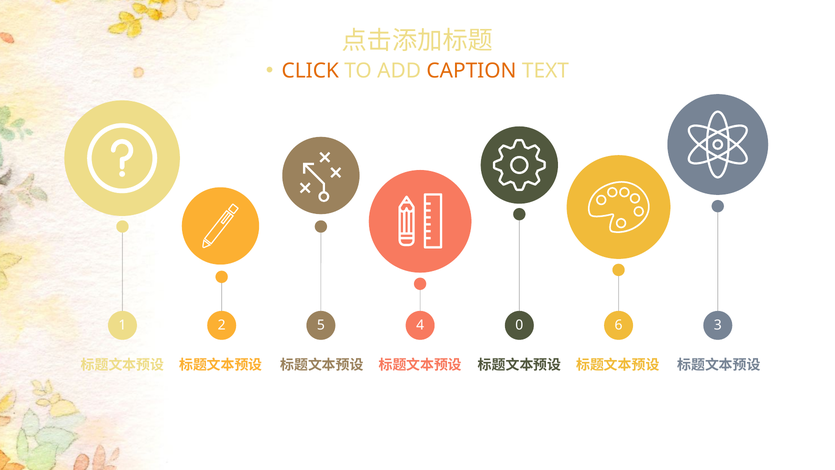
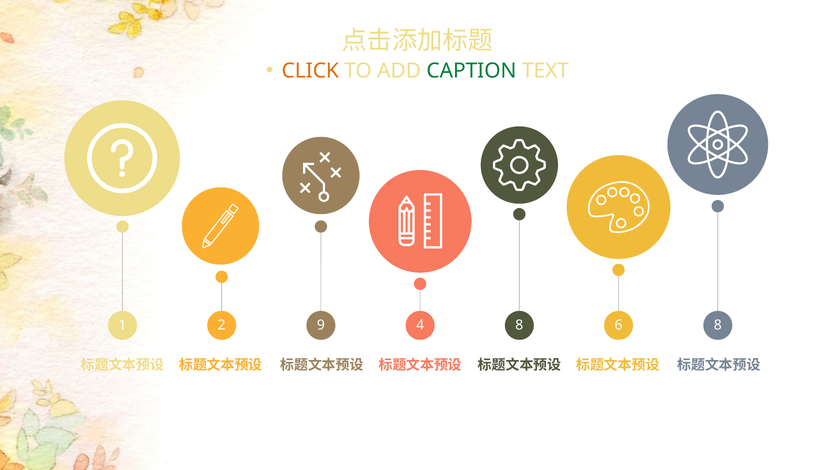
CAPTION colour: orange -> green
5: 5 -> 9
4 0: 0 -> 8
6 3: 3 -> 8
